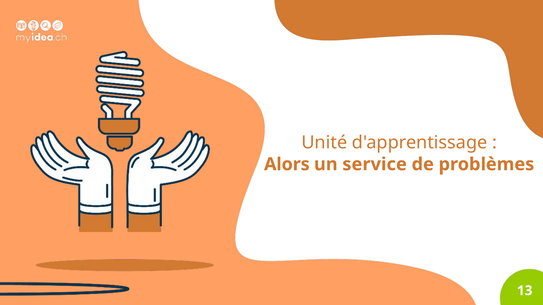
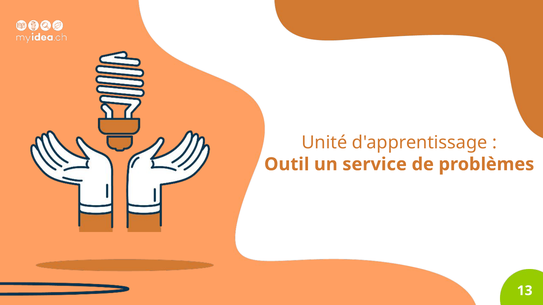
Alors: Alors -> Outil
